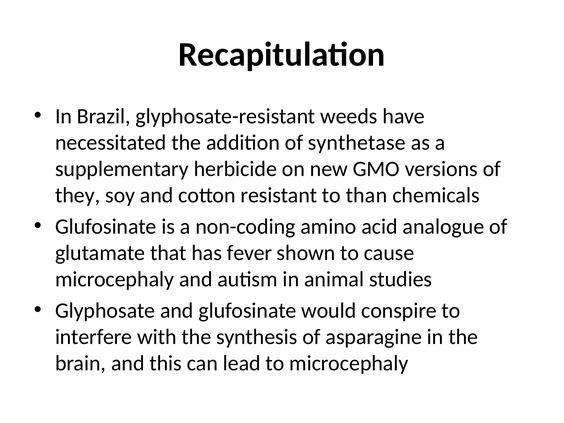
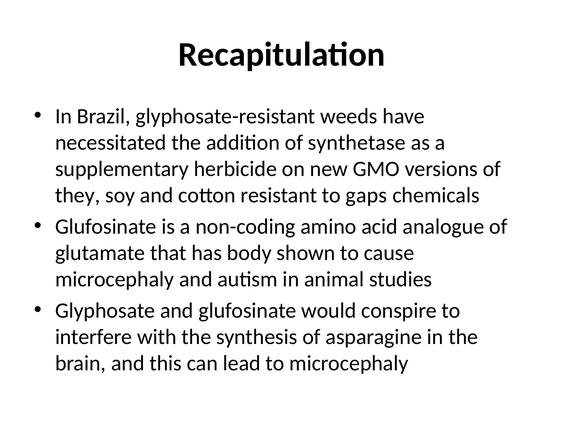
than: than -> gaps
fever: fever -> body
